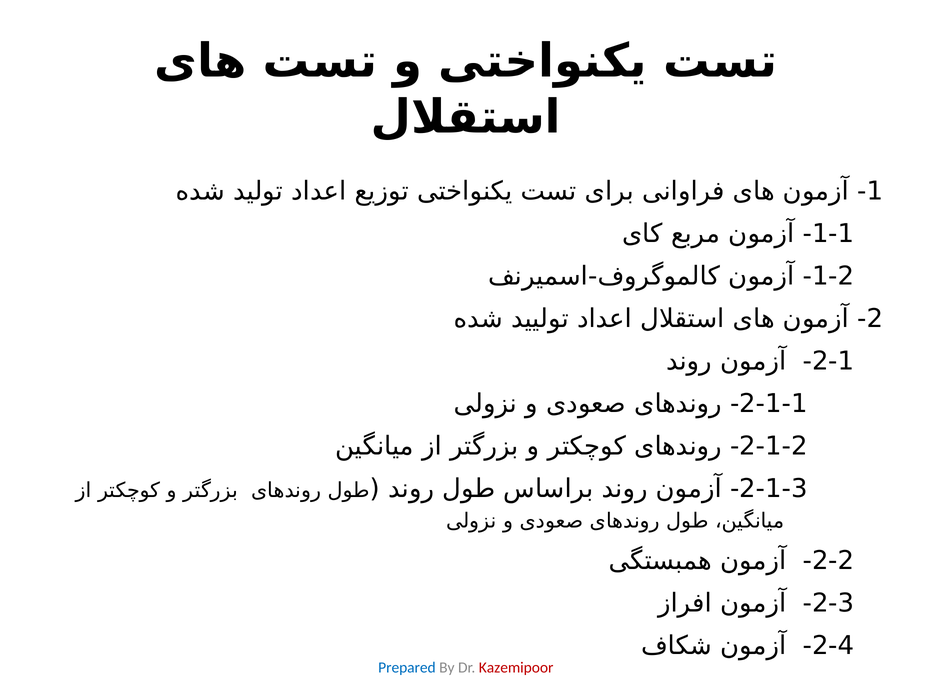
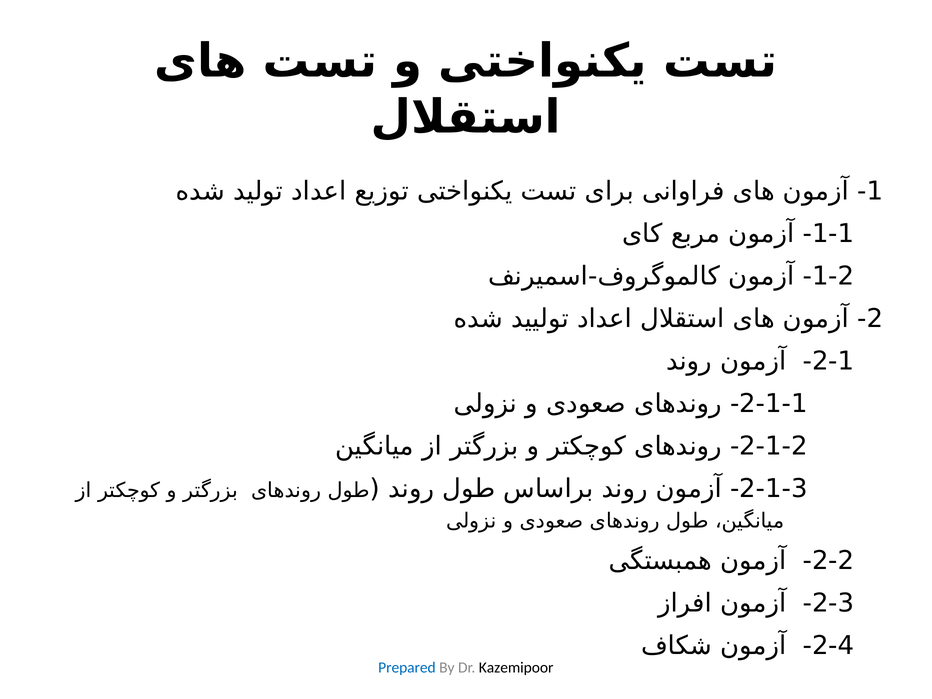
Kazemipoor colour: red -> black
